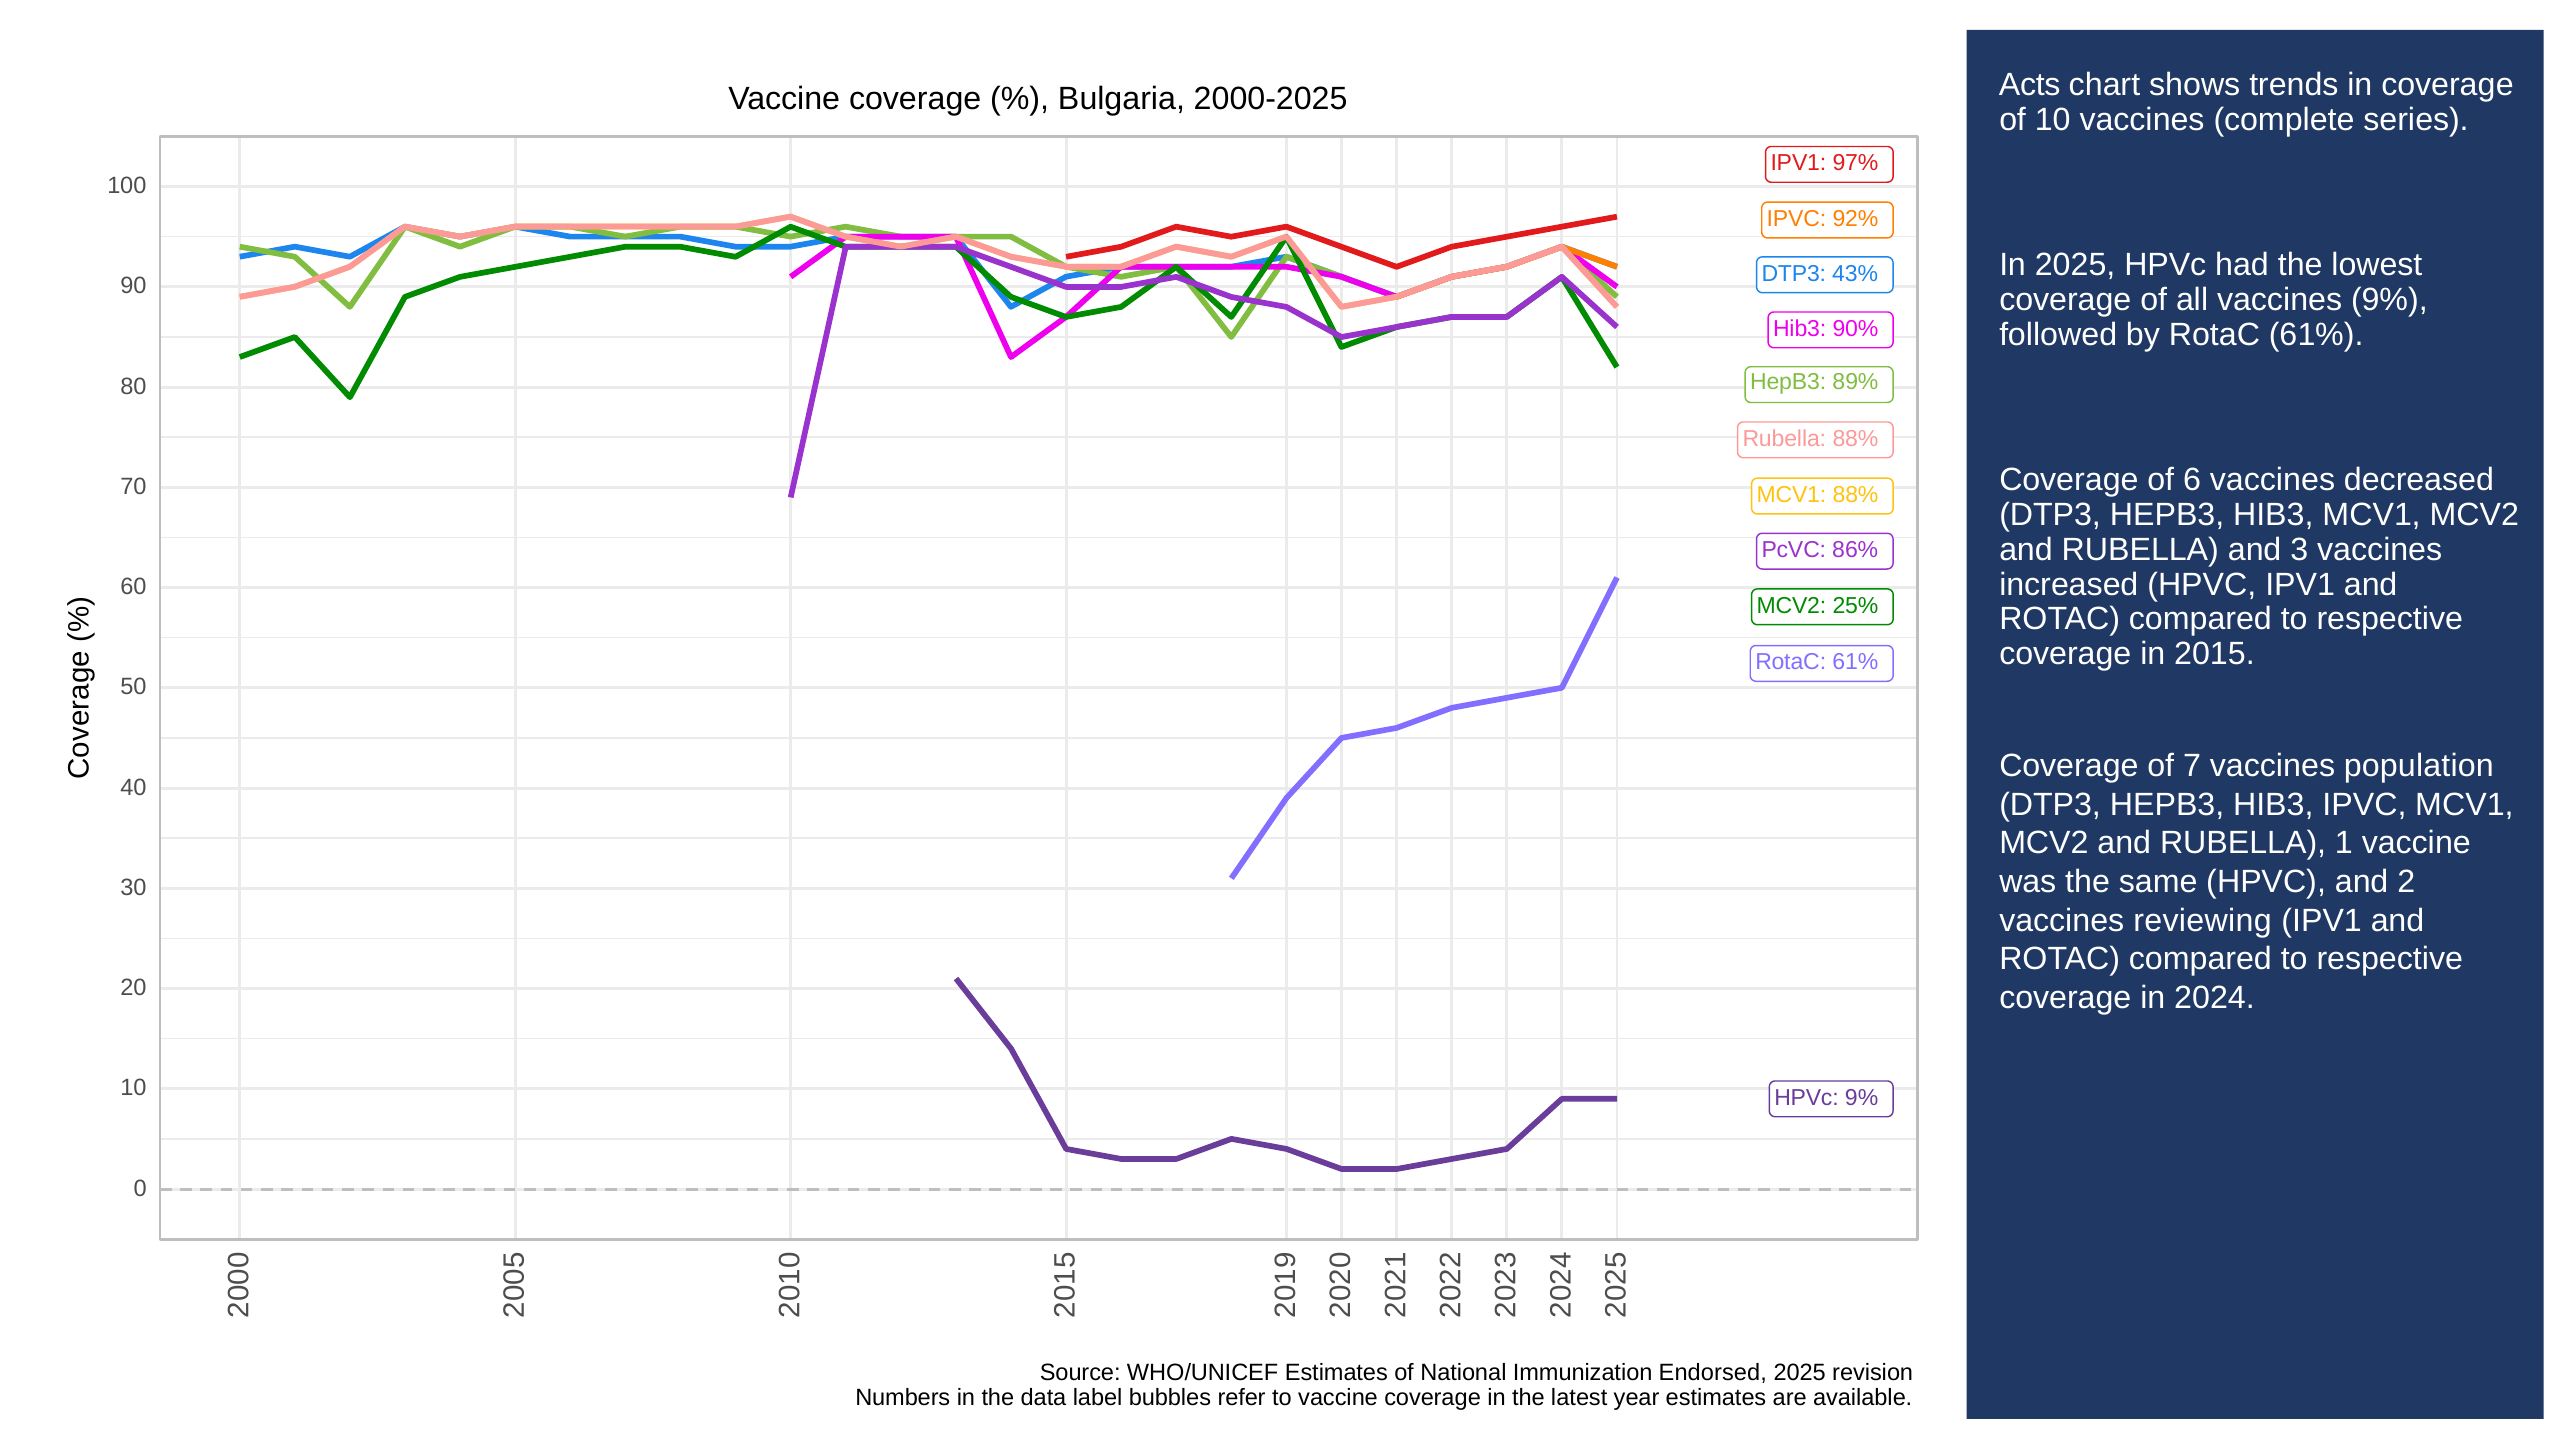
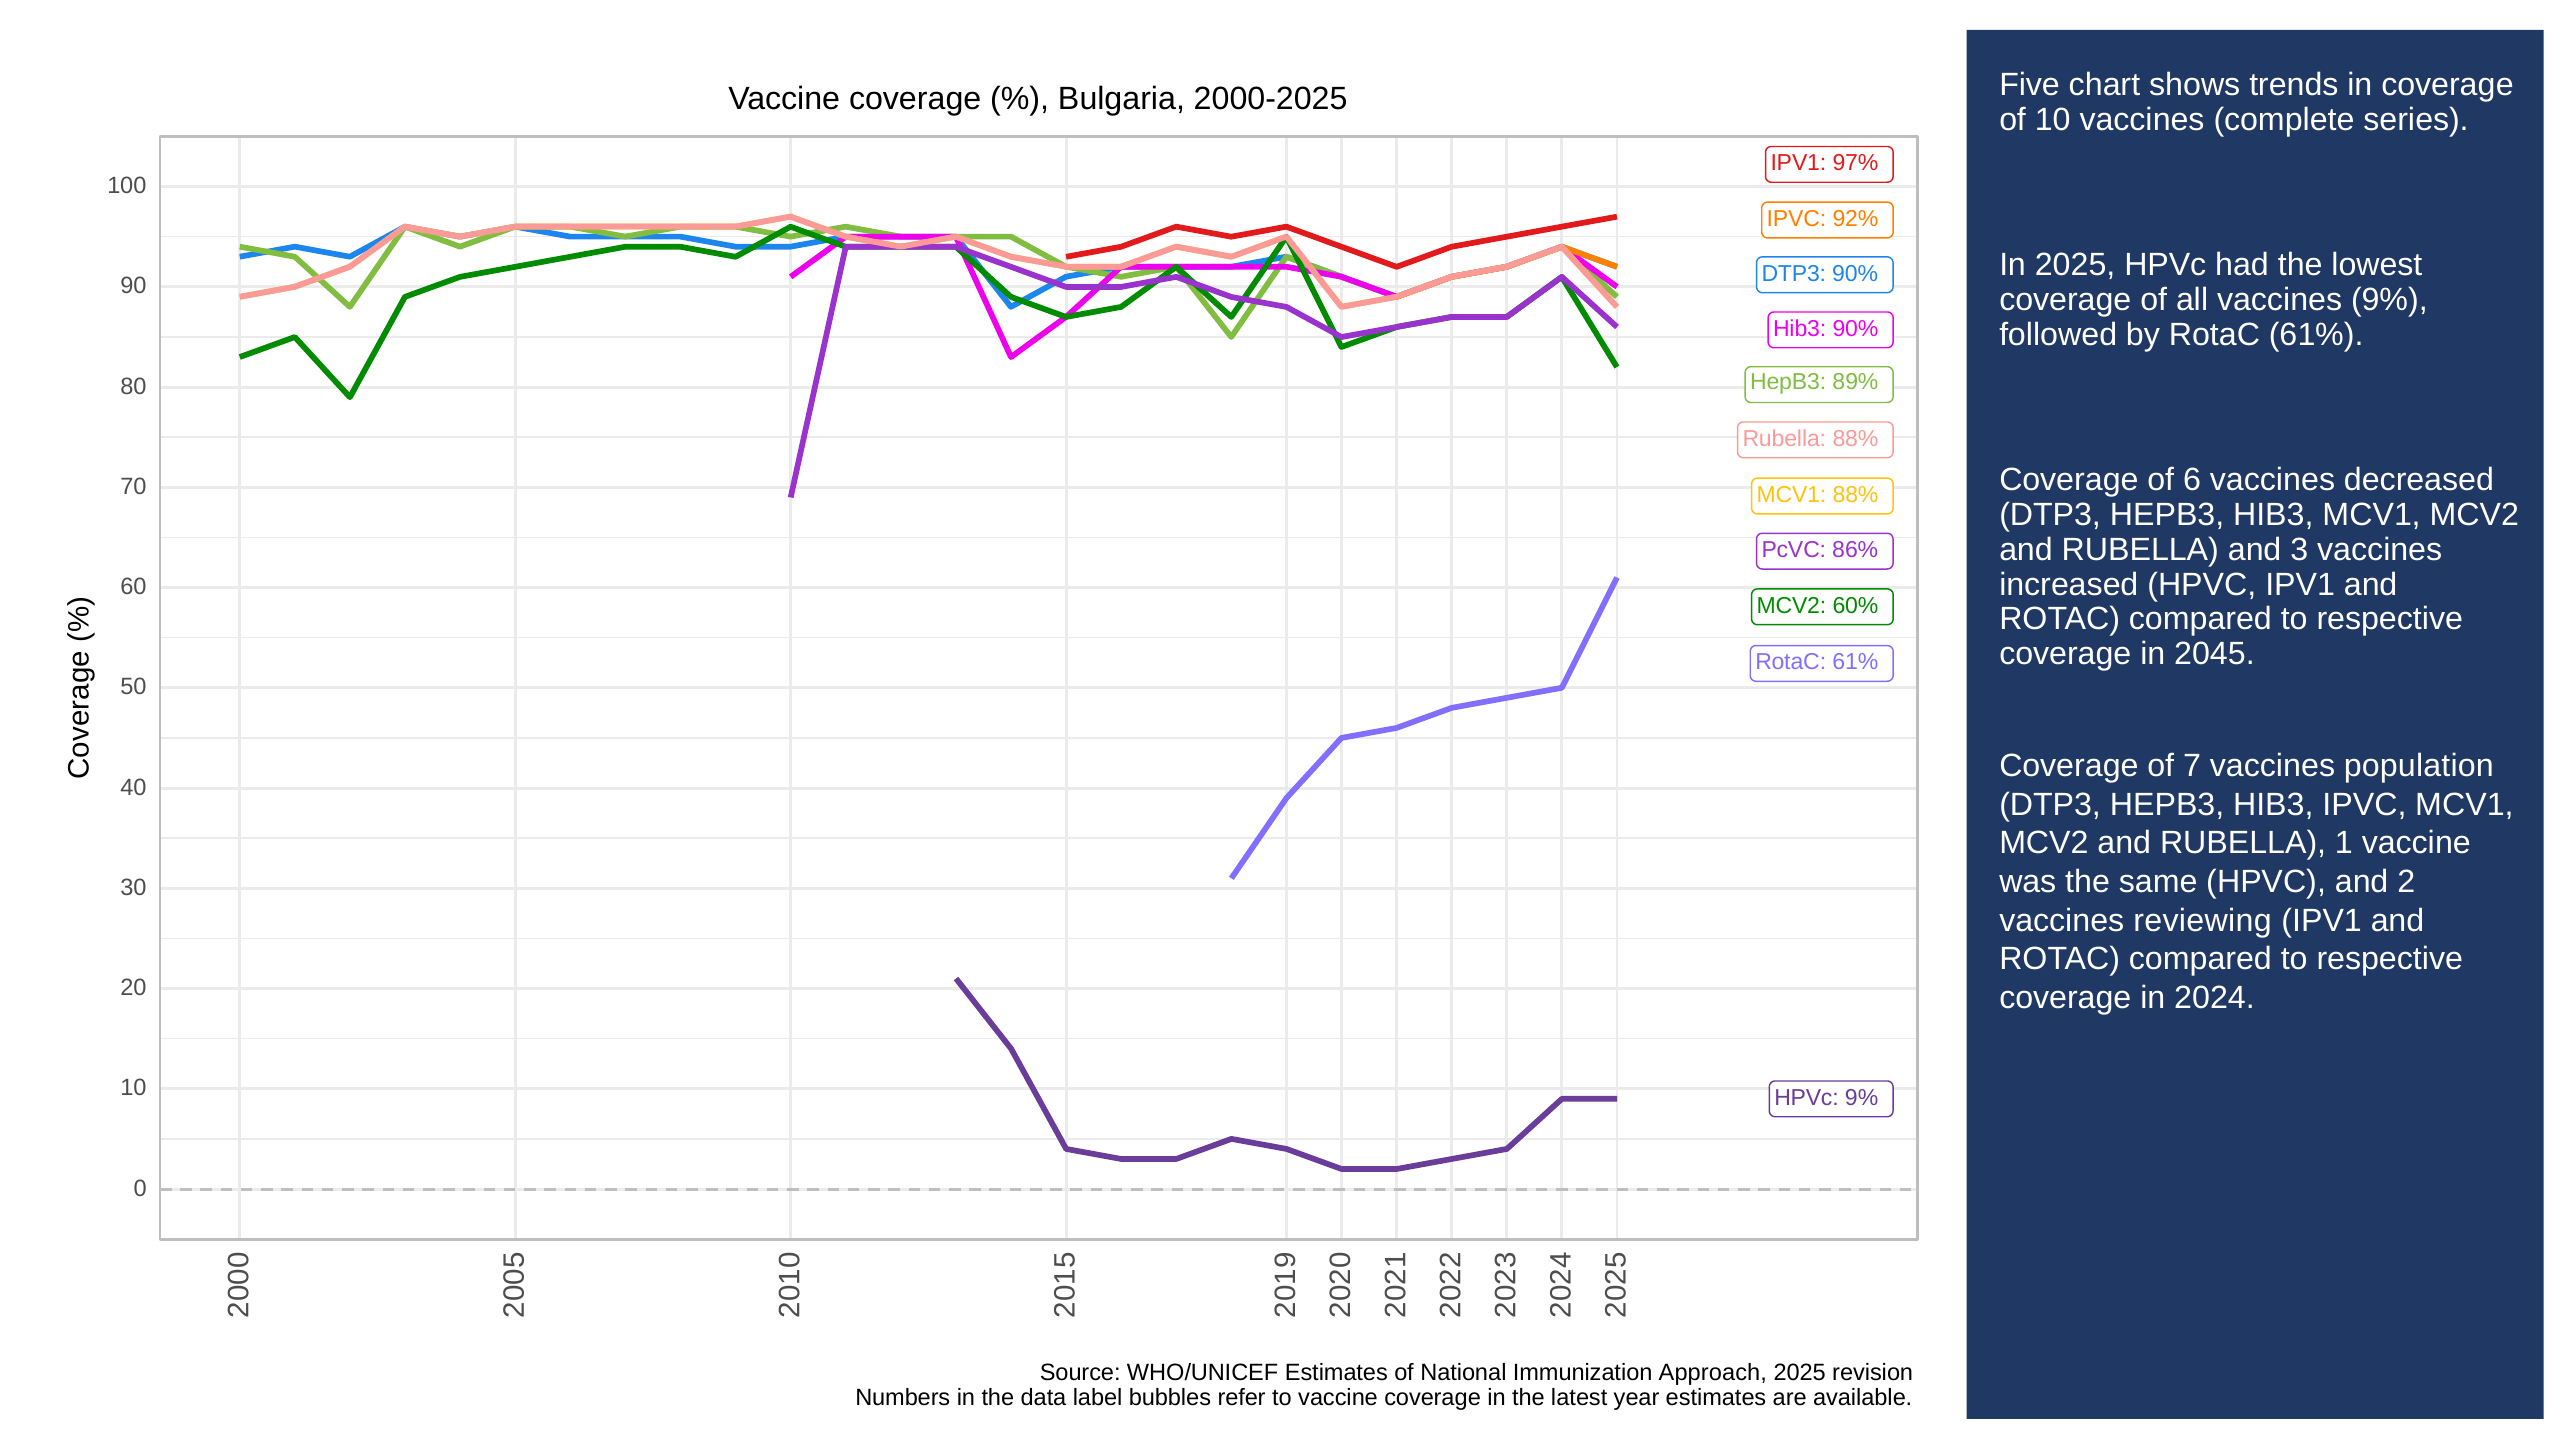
Acts: Acts -> Five
DTP3 43%: 43% -> 90%
25%: 25% -> 60%
2015: 2015 -> 2045
Endorsed: Endorsed -> Approach
